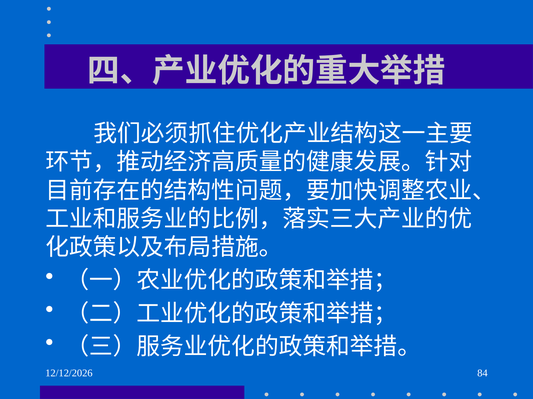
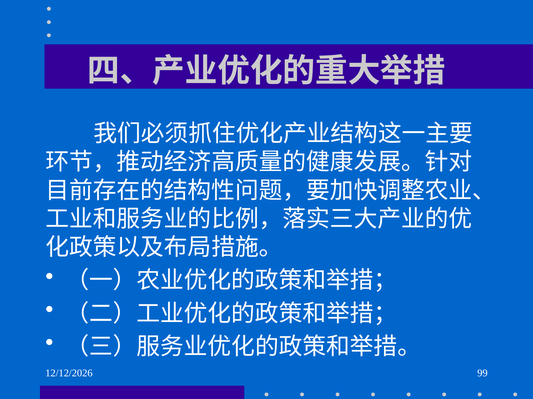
84: 84 -> 99
